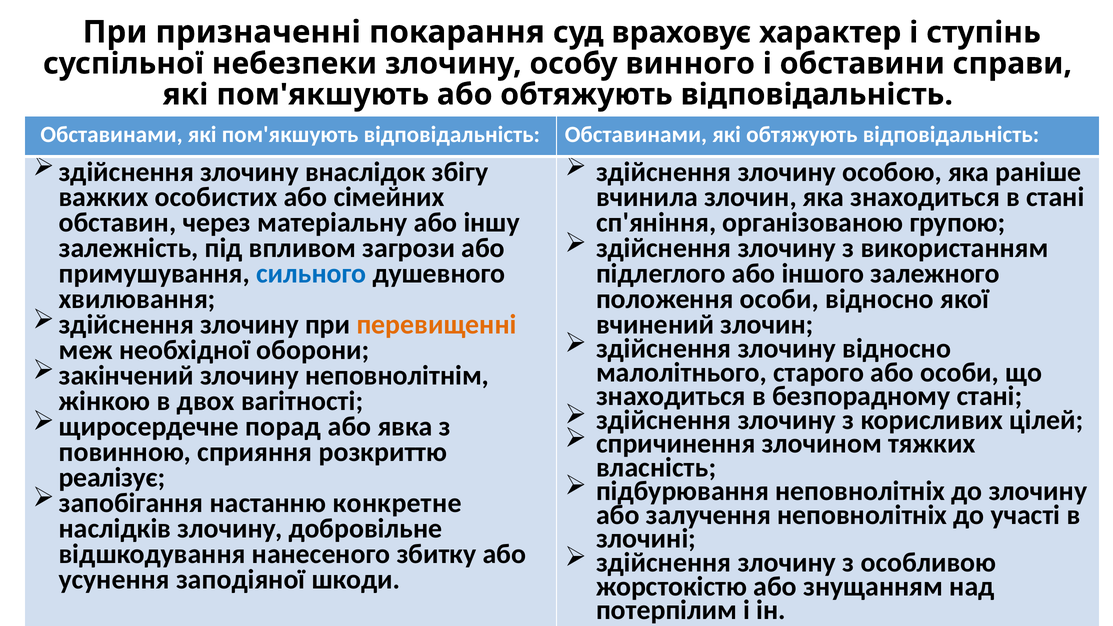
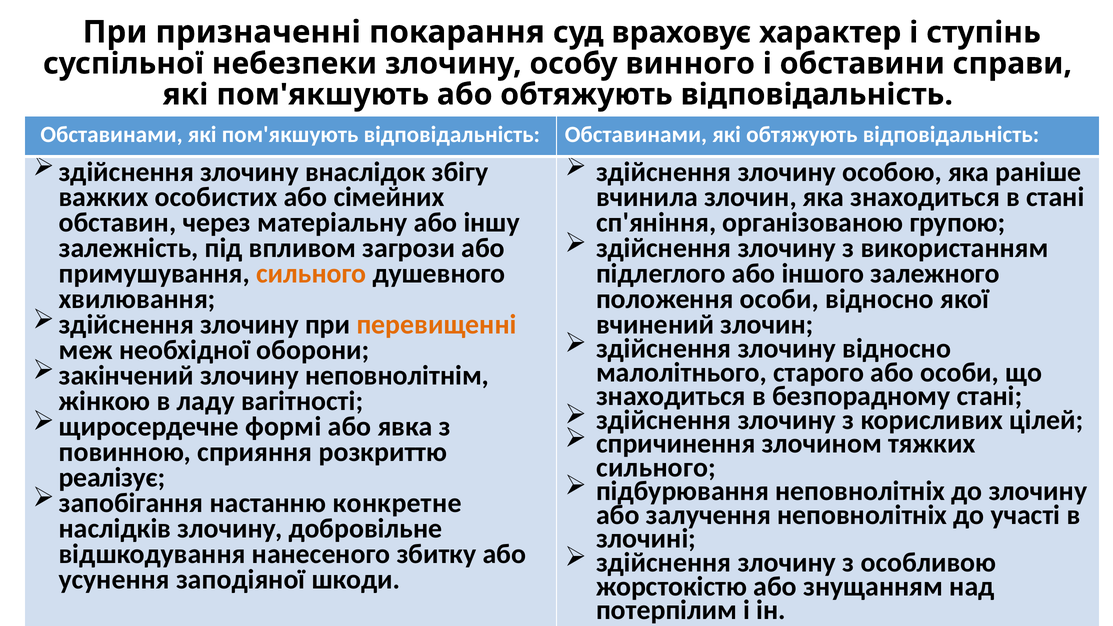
сильного at (311, 274) colour: blue -> orange
двох: двох -> ладу
порад: порад -> формі
власність at (656, 468): власність -> сильного
